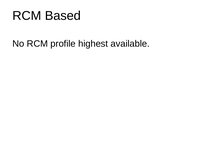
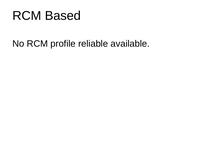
highest: highest -> reliable
